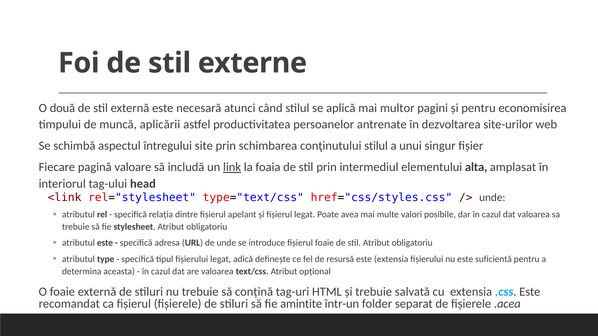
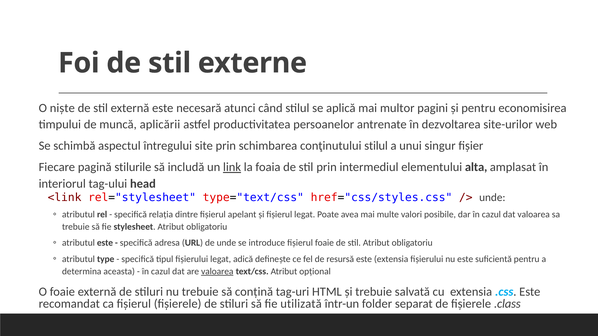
două: două -> niște
valoare: valoare -> stilurile
valoarea at (217, 272) underline: none -> present
amintite: amintite -> utilizată
.acea: .acea -> .class
